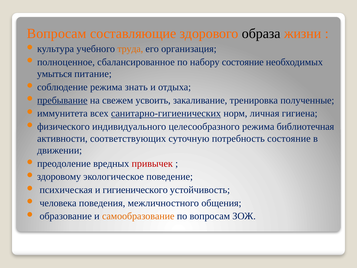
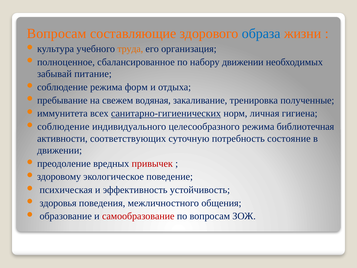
образа colour: black -> blue
набору состояние: состояние -> движении
умыться: умыться -> забывай
знать: знать -> форм
пребывание underline: present -> none
усвоить: усвоить -> водяная
физического at (63, 126): физического -> соблюдение
гигиенического: гигиенического -> эффективность
человека: человека -> здоровья
самообразование colour: orange -> red
